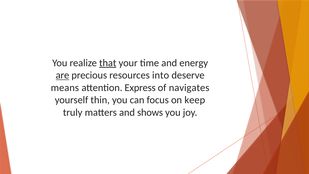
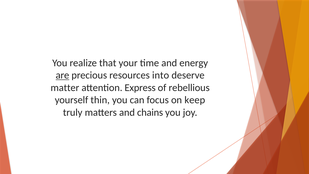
that underline: present -> none
means: means -> matter
navigates: navigates -> rebellious
shows: shows -> chains
